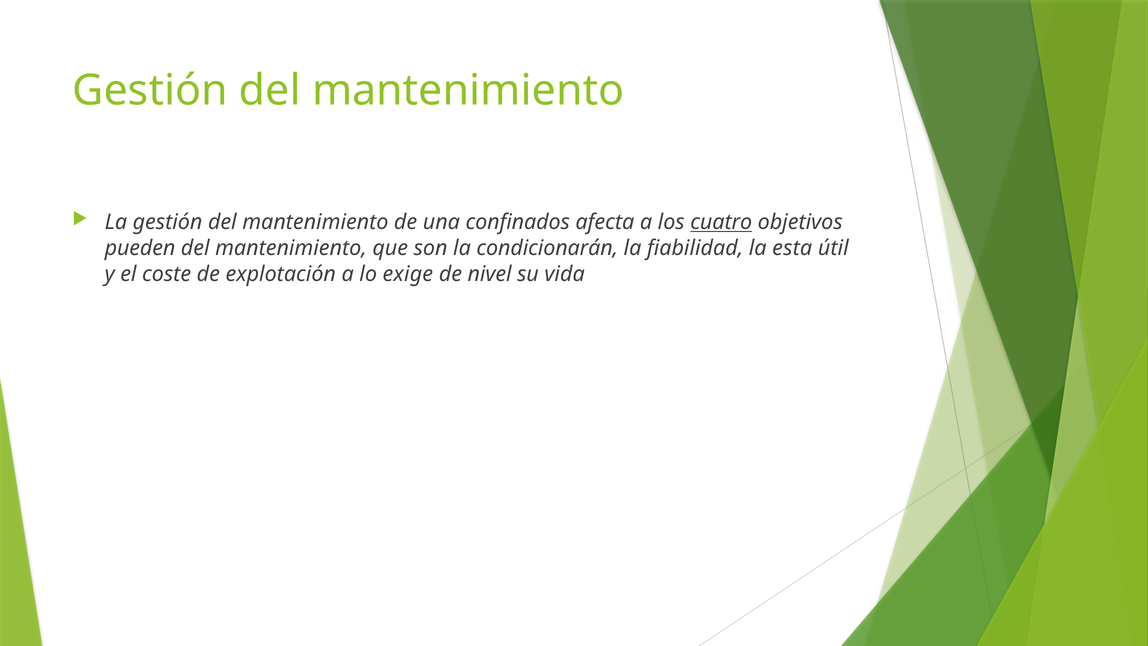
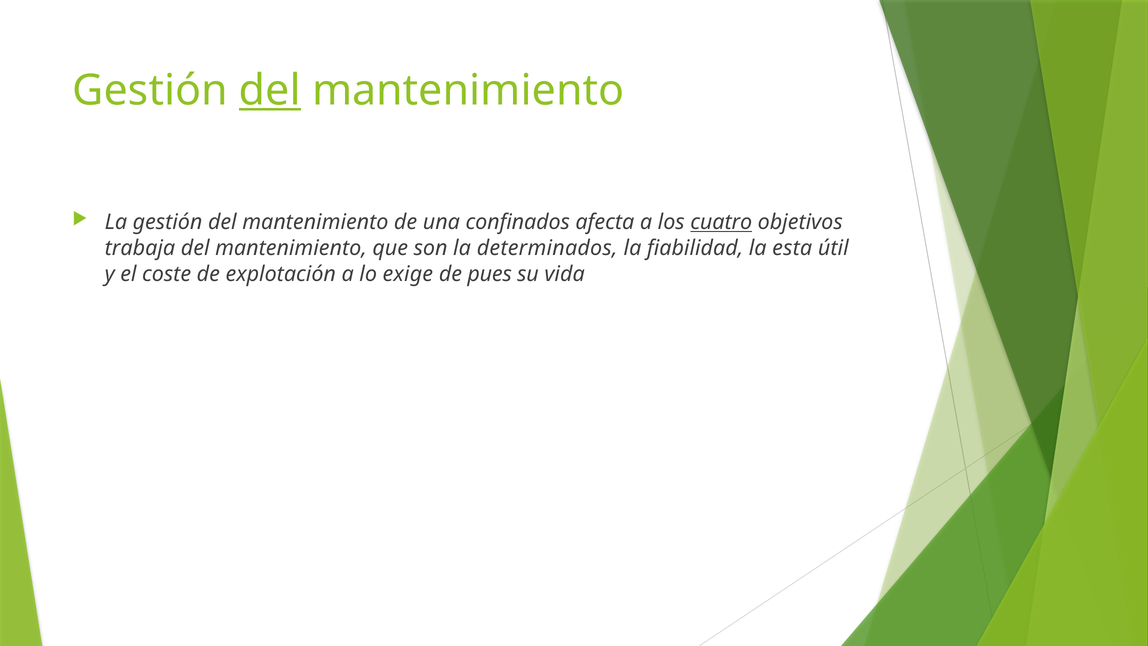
del at (270, 91) underline: none -> present
pueden: pueden -> trabaja
condicionarán: condicionarán -> determinados
nivel: nivel -> pues
